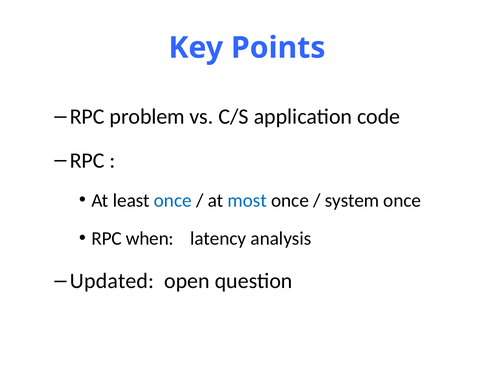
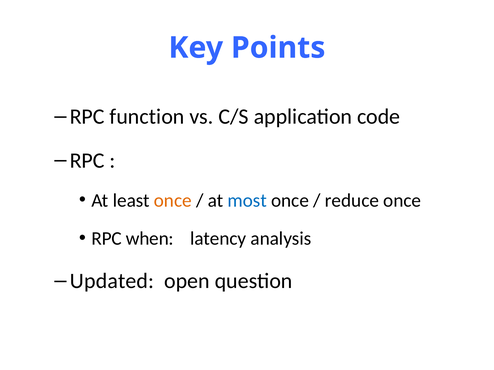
problem: problem -> function
once at (173, 201) colour: blue -> orange
system: system -> reduce
